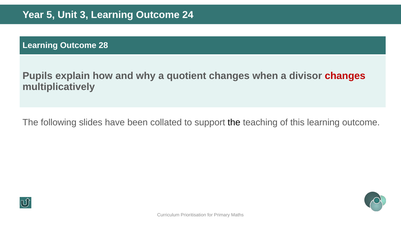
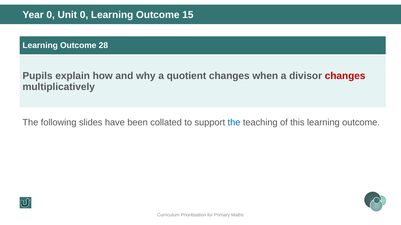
Year 5: 5 -> 0
Unit 3: 3 -> 0
24: 24 -> 15
the at (234, 123) colour: black -> blue
